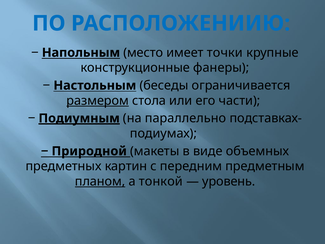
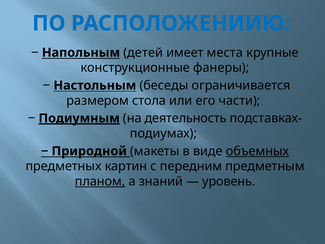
место: место -> детей
точки: точки -> места
размером underline: present -> none
параллельно: параллельно -> деятельность
объемных underline: none -> present
тонкой: тонкой -> знаний
